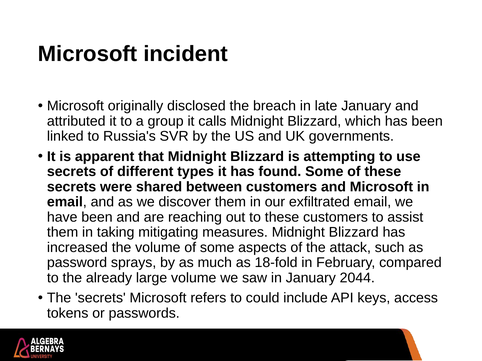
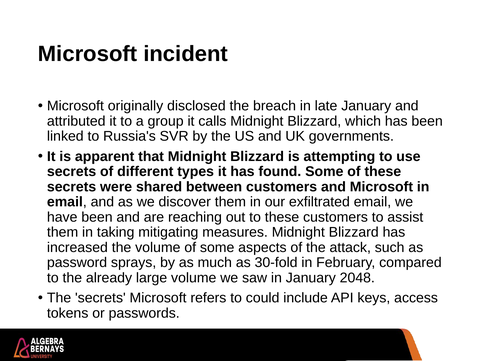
18-fold: 18-fold -> 30-fold
2044: 2044 -> 2048
